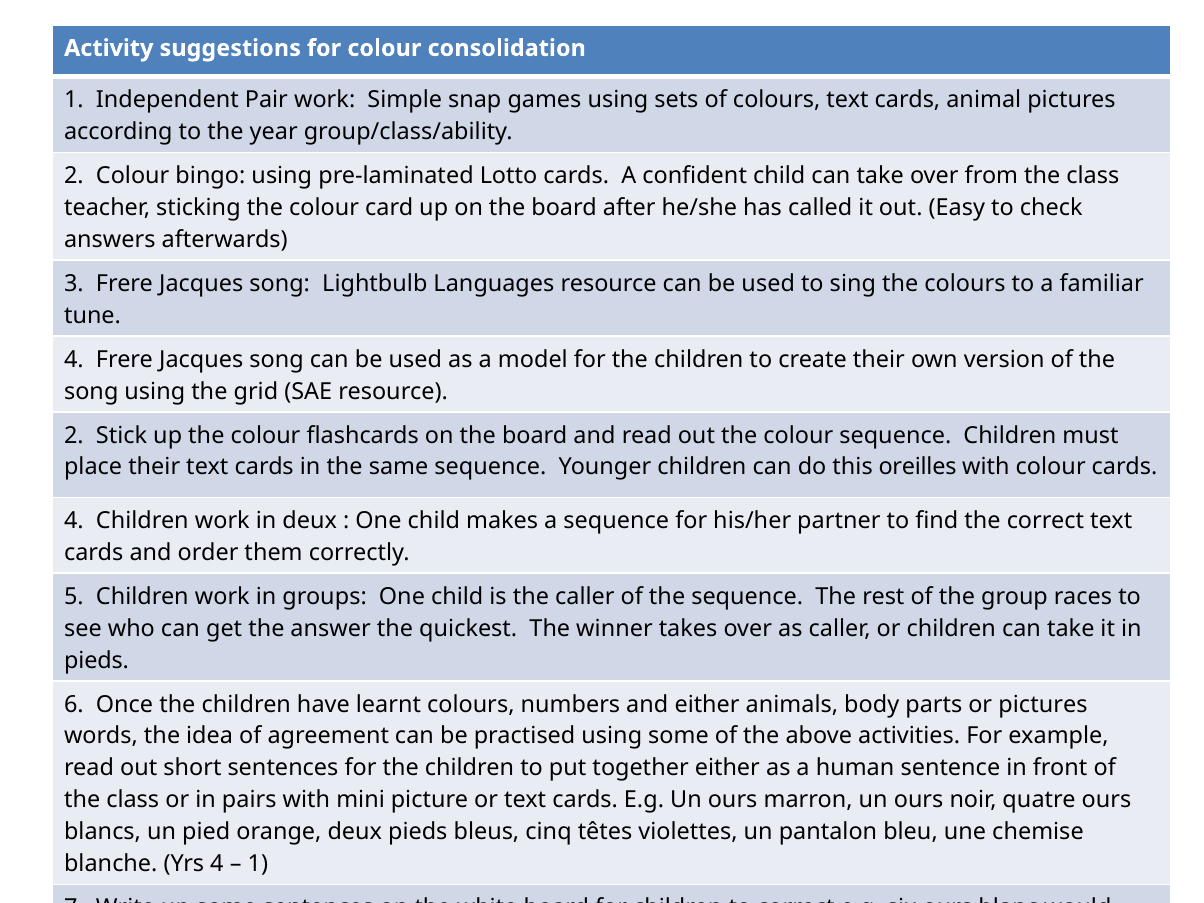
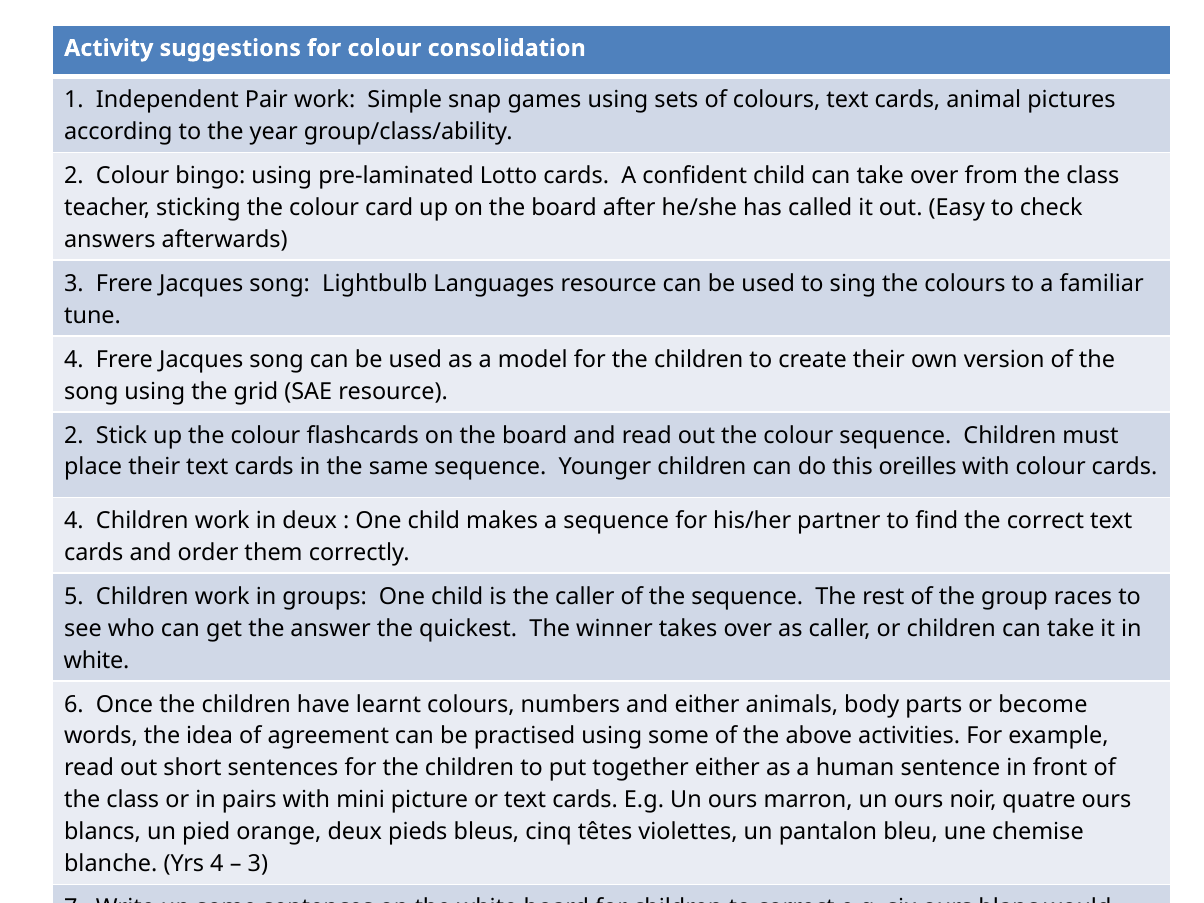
pieds at (97, 660): pieds -> white
or pictures: pictures -> become
1 at (258, 864): 1 -> 3
